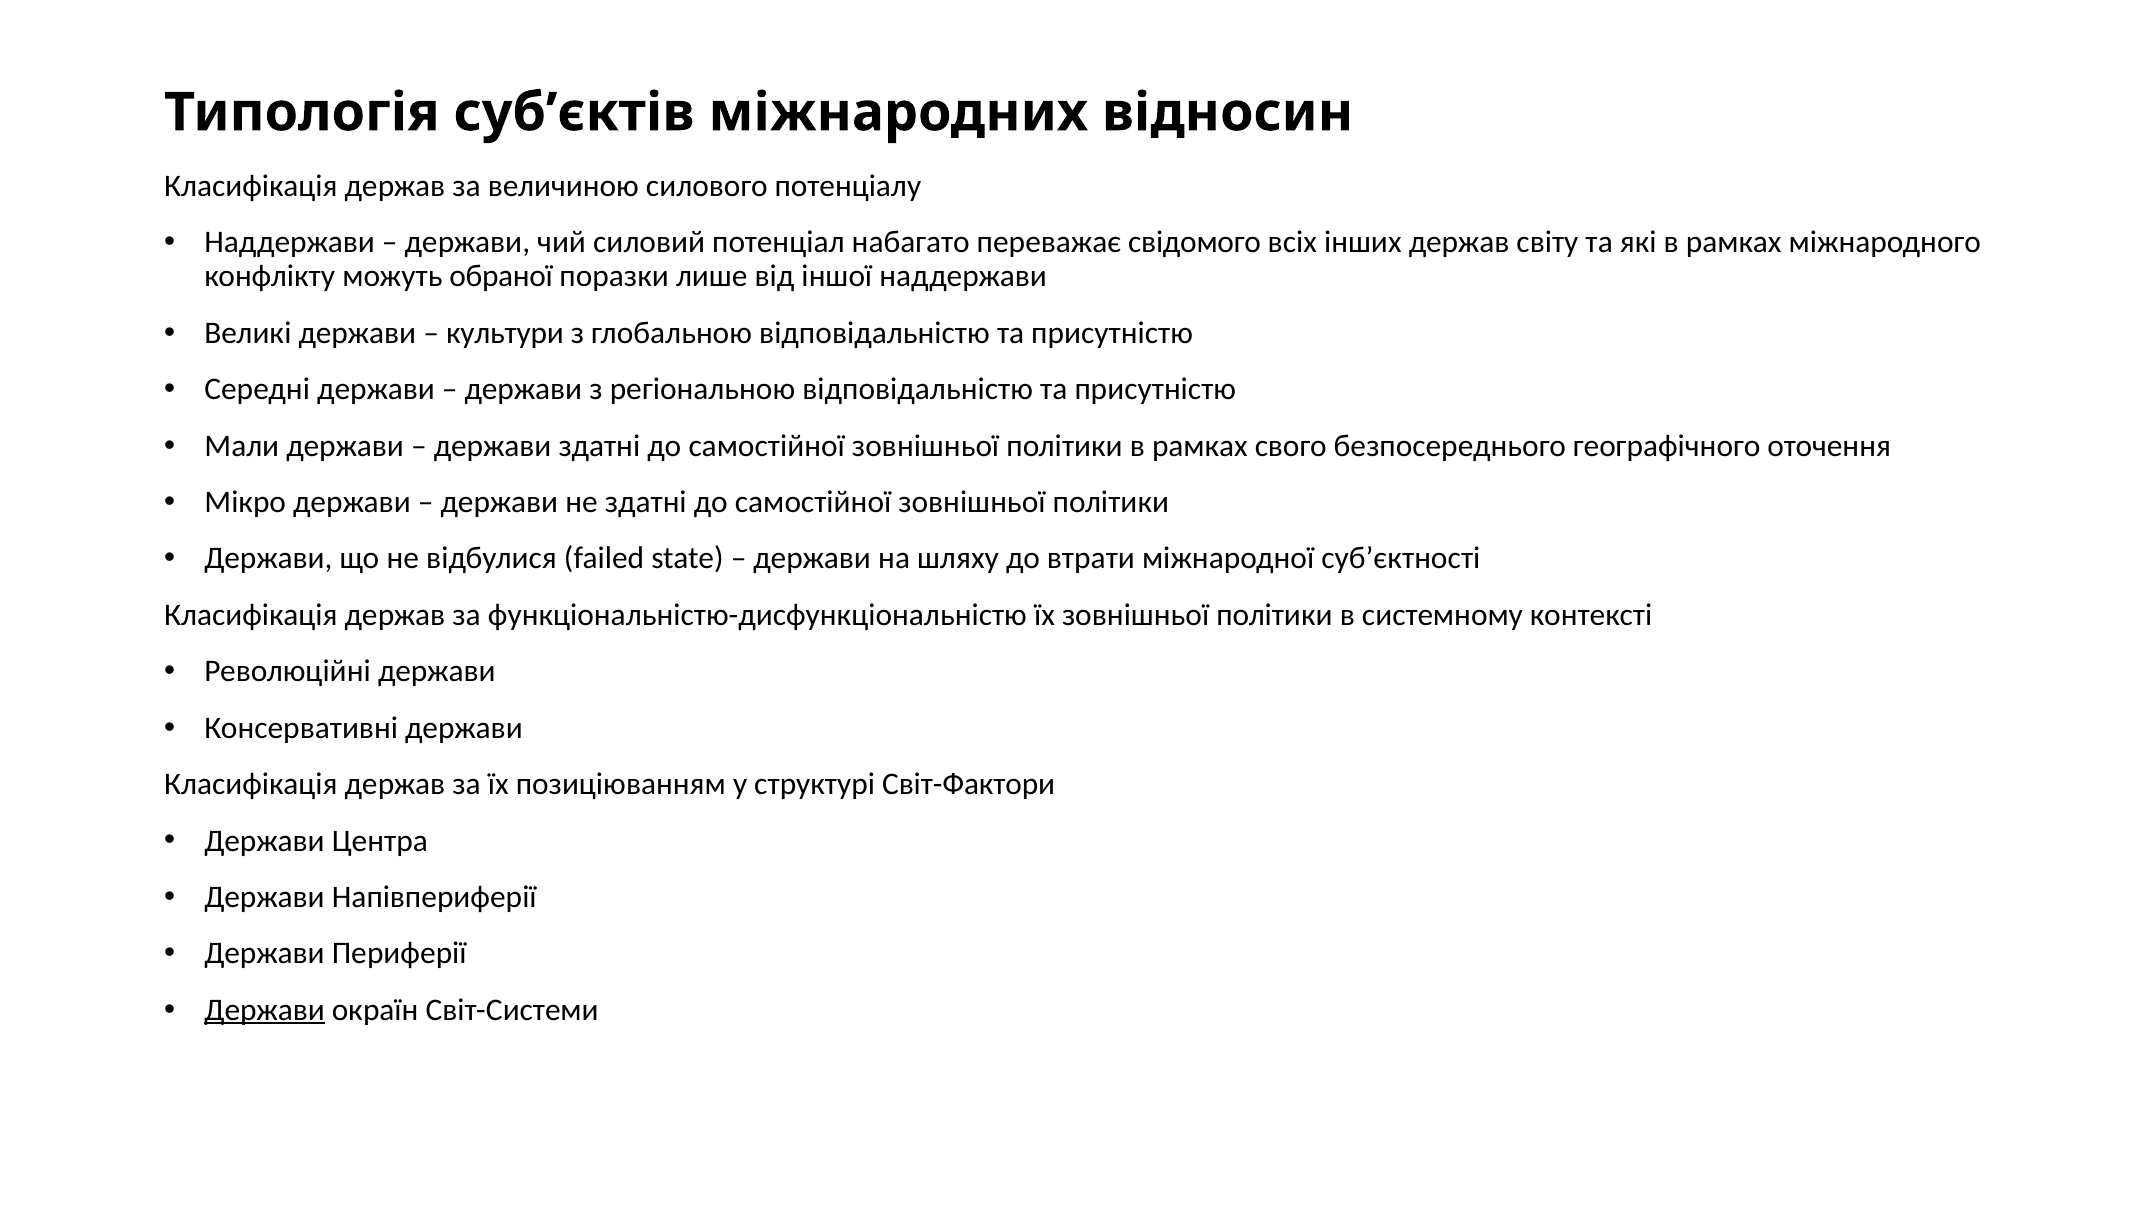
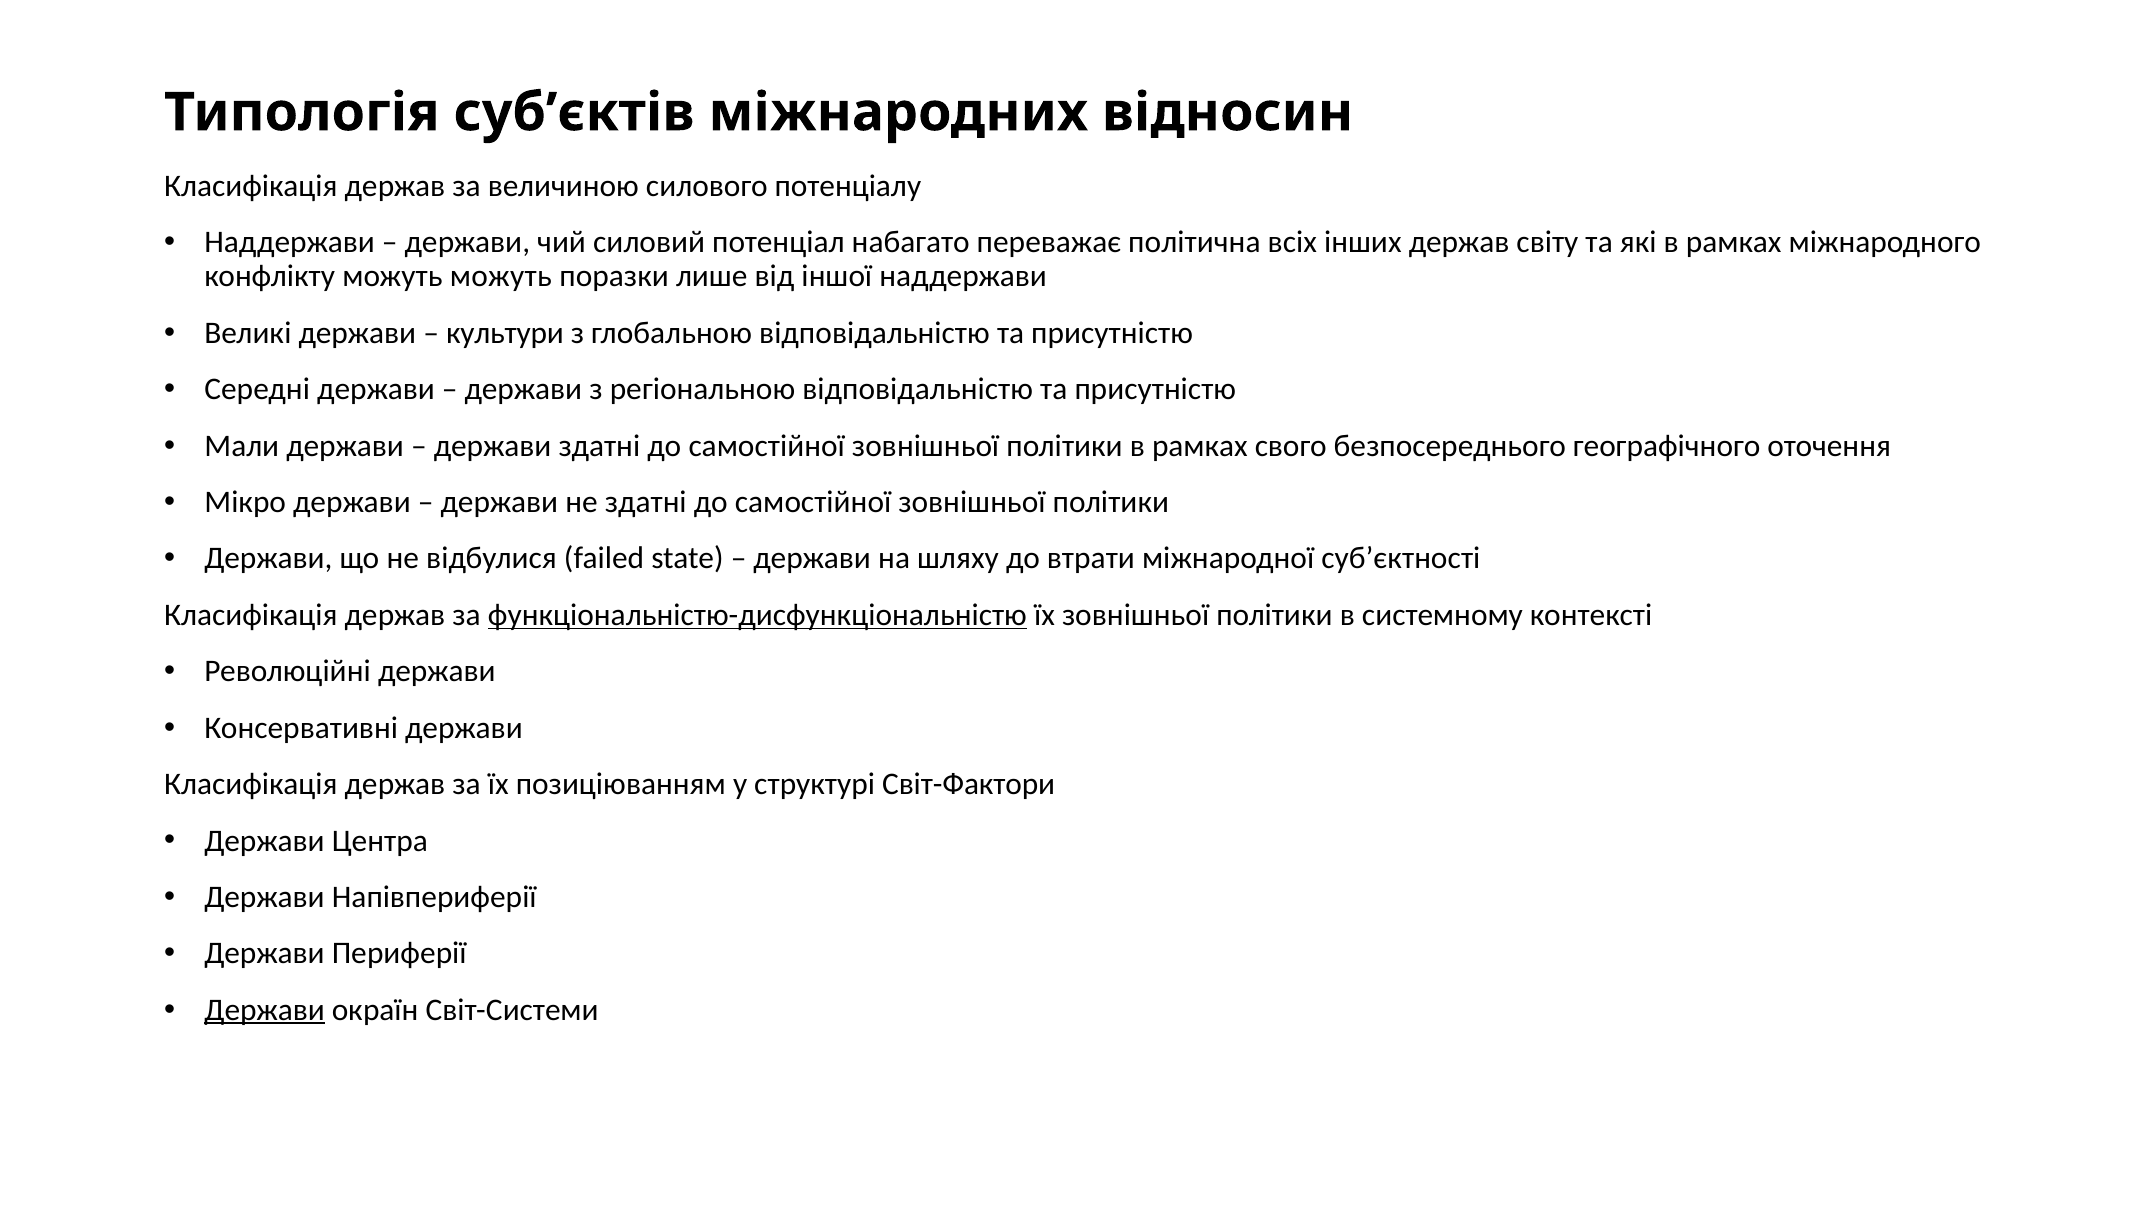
свідомого: свідомого -> політична
можуть обраної: обраної -> можуть
функціональністю-дисфункціональністю underline: none -> present
